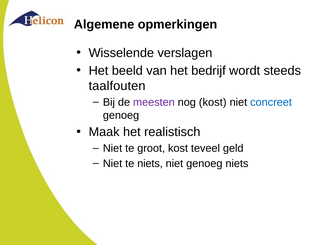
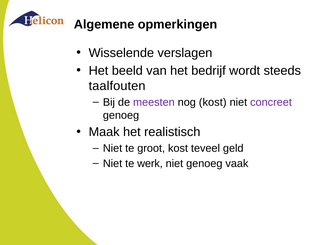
concreet colour: blue -> purple
te niets: niets -> werk
genoeg niets: niets -> vaak
